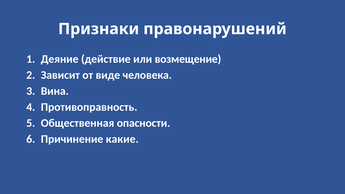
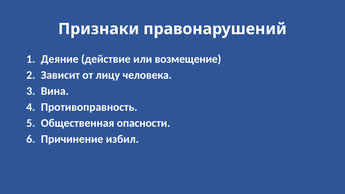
виде: виде -> лицу
какие: какие -> избил
